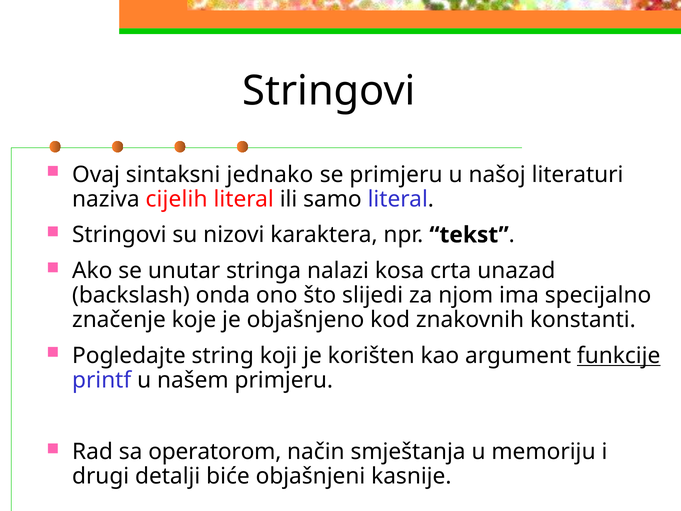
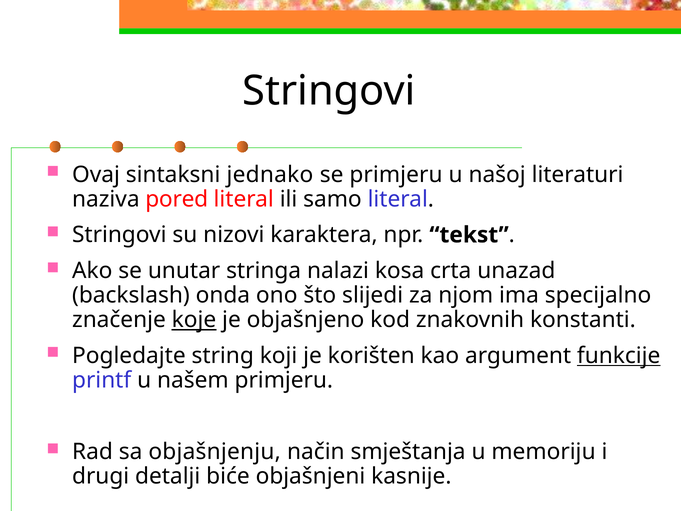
cijelih: cijelih -> pored
koje underline: none -> present
operatorom: operatorom -> objašnjenju
